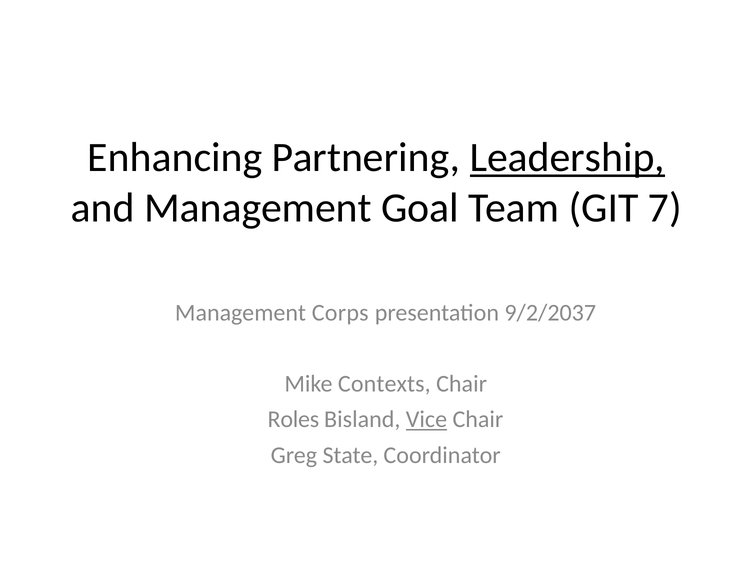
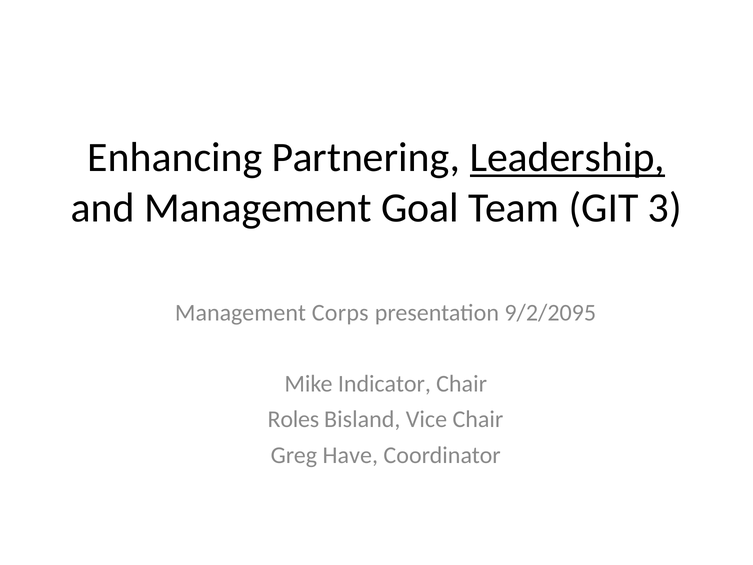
7: 7 -> 3
9/2/2037: 9/2/2037 -> 9/2/2095
Contexts: Contexts -> Indicator
Vice underline: present -> none
State: State -> Have
